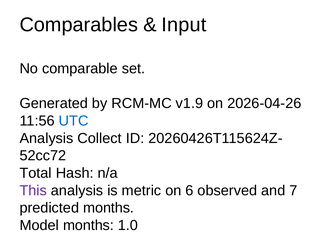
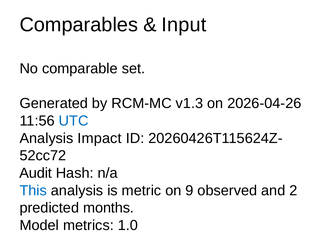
v1.9: v1.9 -> v1.3
Collect: Collect -> Impact
Total: Total -> Audit
This colour: purple -> blue
6: 6 -> 9
7: 7 -> 2
Model months: months -> metrics
